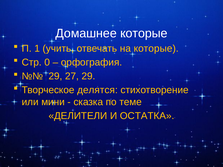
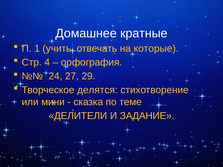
Домашнее которые: которые -> кратные
0: 0 -> 4
29 at (55, 76): 29 -> 24
ОСТАТКА: ОСТАТКА -> ЗАДАНИЕ
